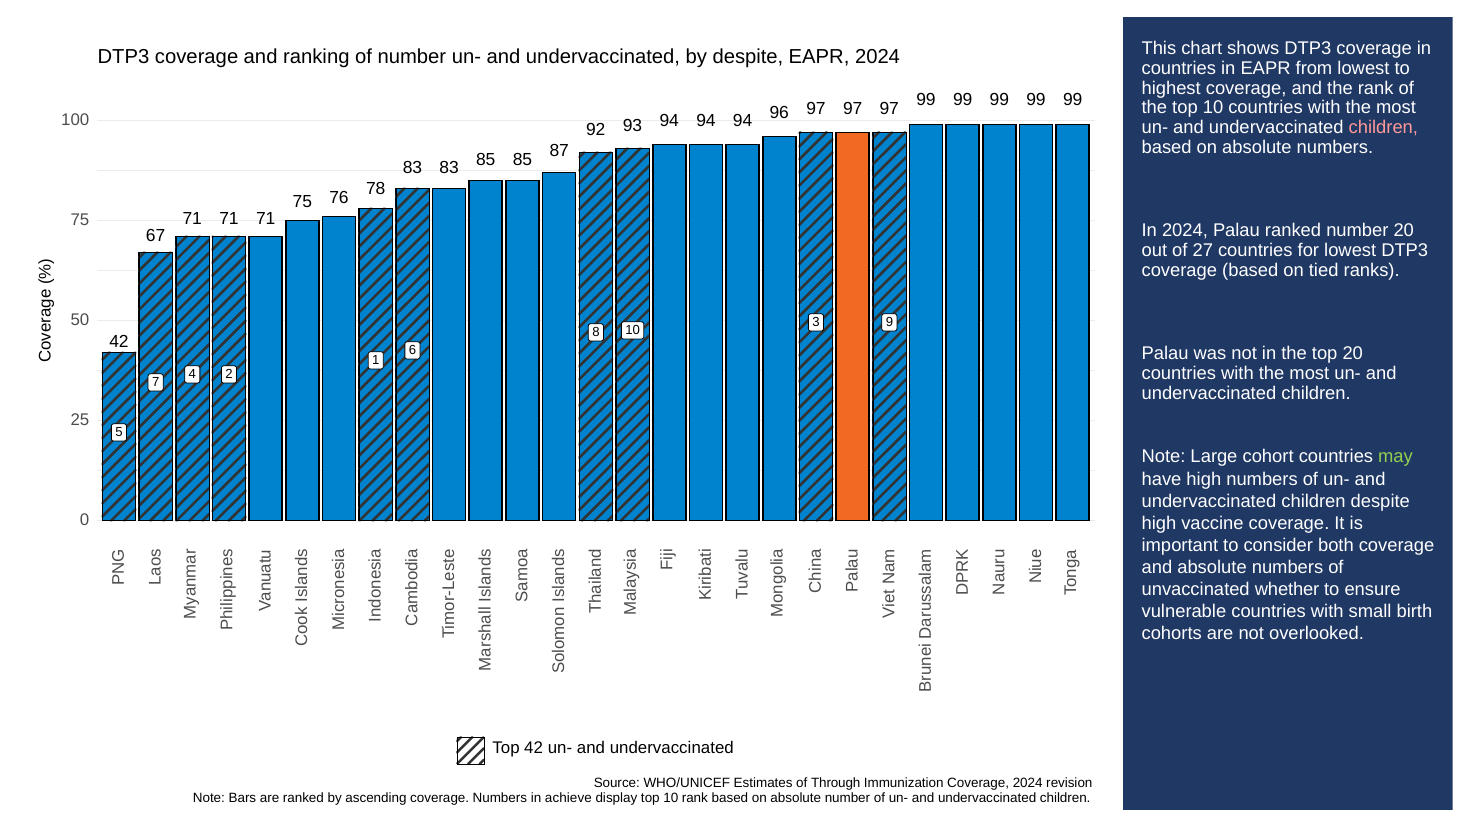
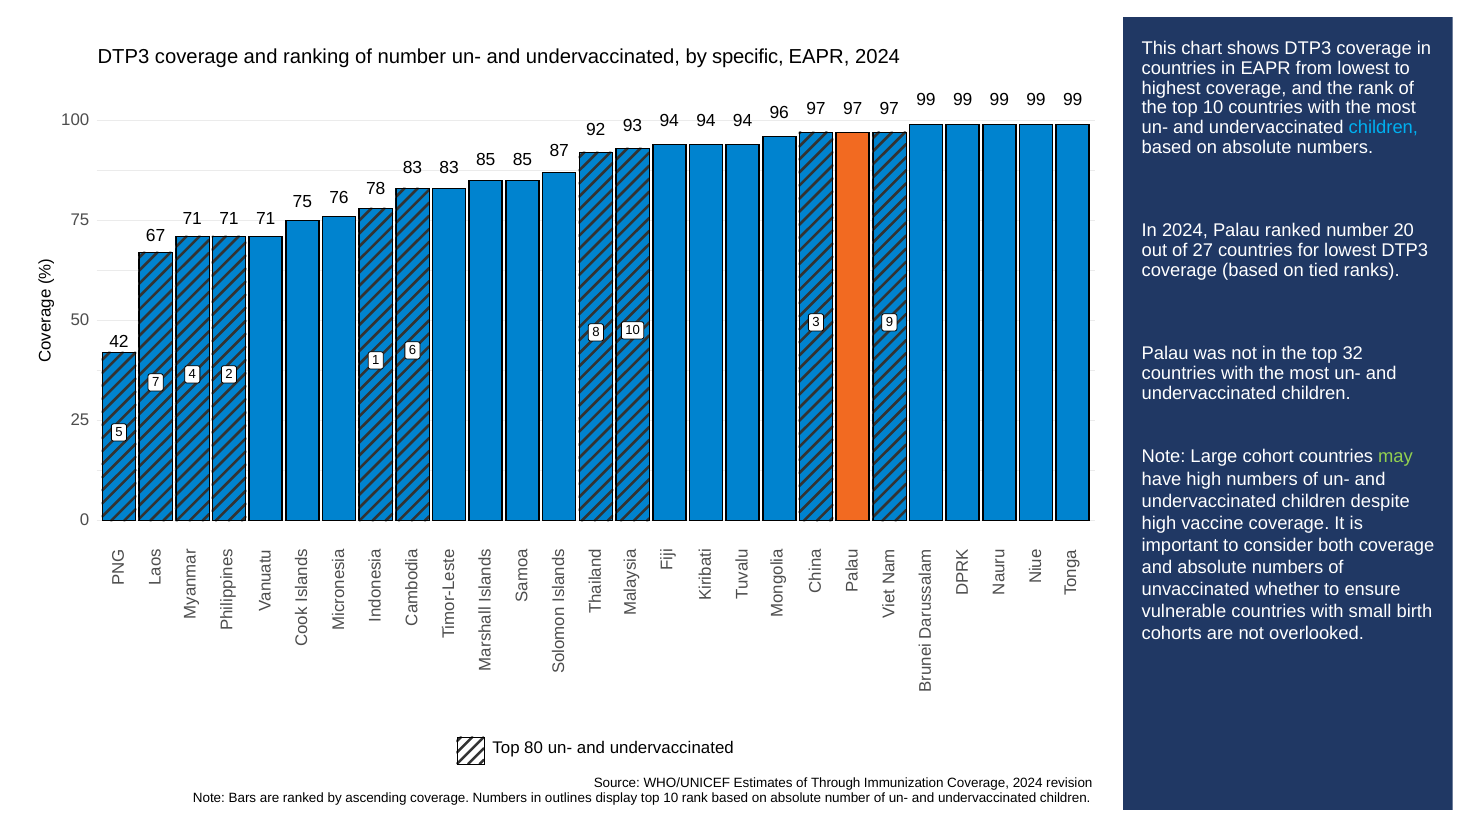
by despite: despite -> specific
children at (1383, 128) colour: pink -> light blue
top 20: 20 -> 32
Top 42: 42 -> 80
achieve: achieve -> outlines
